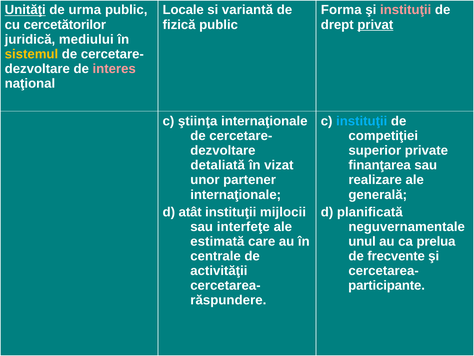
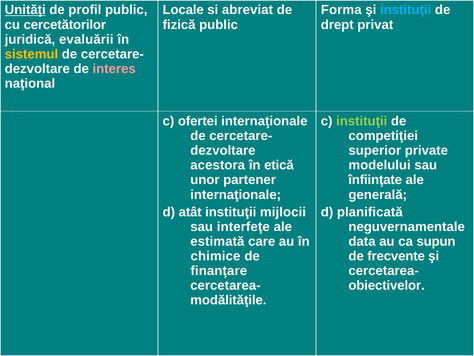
urma: urma -> profil
variantă: variantă -> abreviat
instituţii at (406, 10) colour: pink -> light blue
privat underline: present -> none
mediului: mediului -> evaluării
ştiinţa: ştiinţa -> ofertei
instituţii at (362, 121) colour: light blue -> light green
detaliată: detaliată -> acestora
vizat: vizat -> etică
finanţarea: finanţarea -> modelului
realizare: realizare -> înfiinţate
unul: unul -> data
prelua: prelua -> supun
centrale: centrale -> chimice
activităţii: activităţii -> finanţare
participante: participante -> obiectivelor
răspundere: răspundere -> modălităţile
